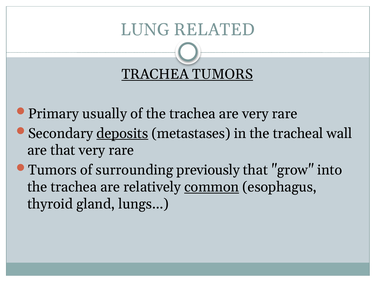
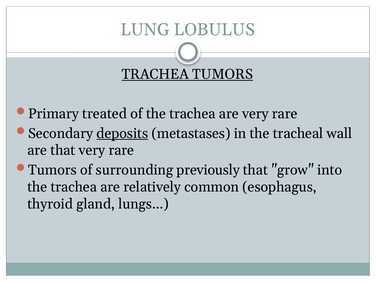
RELATED: RELATED -> LOBULUS
usually: usually -> treated
common underline: present -> none
